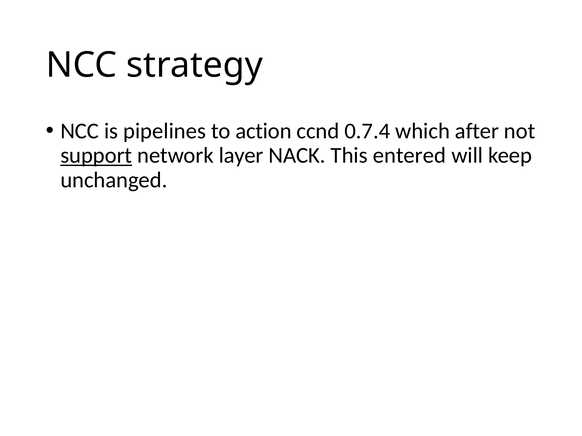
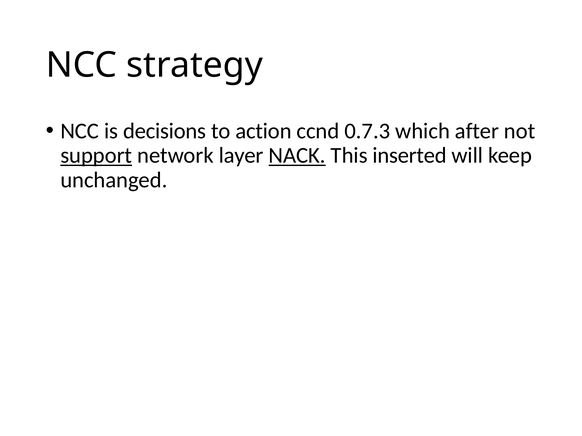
pipelines: pipelines -> decisions
0.7.4: 0.7.4 -> 0.7.3
NACK underline: none -> present
entered: entered -> inserted
